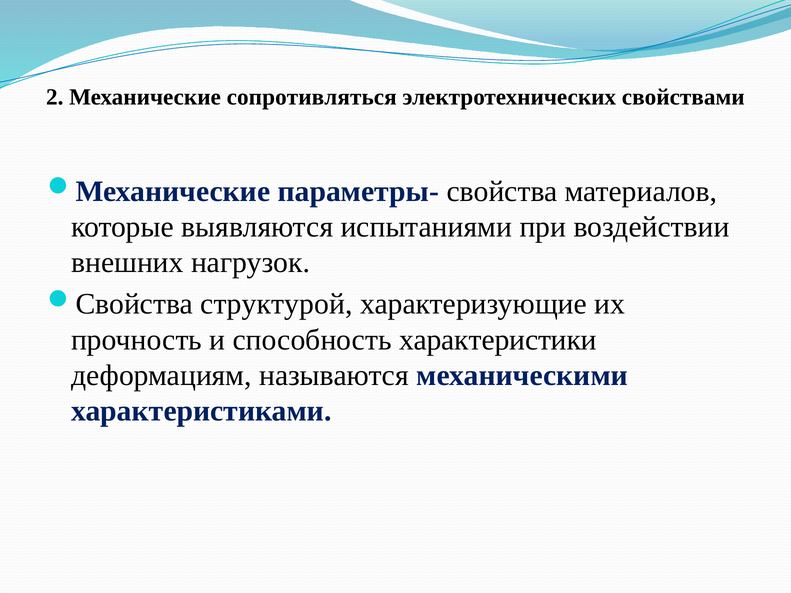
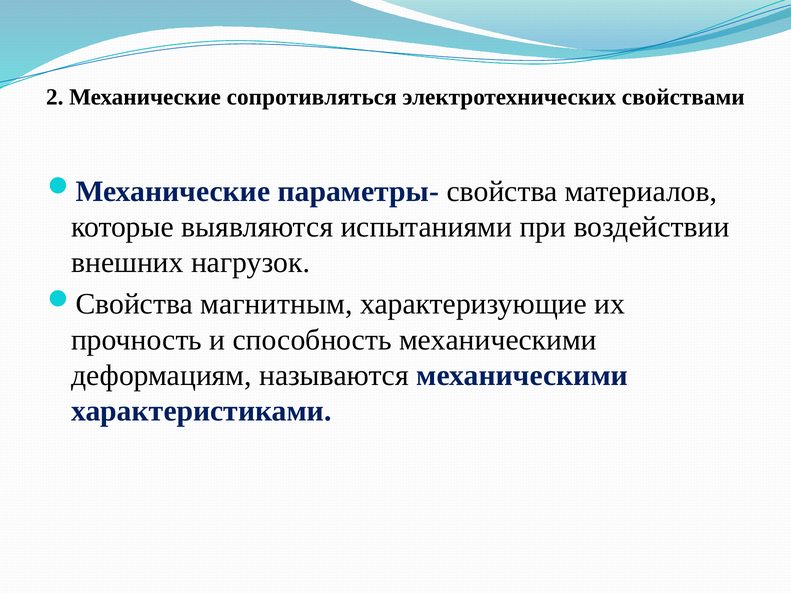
структурой: структурой -> магнитным
способность характеристики: характеристики -> механическими
